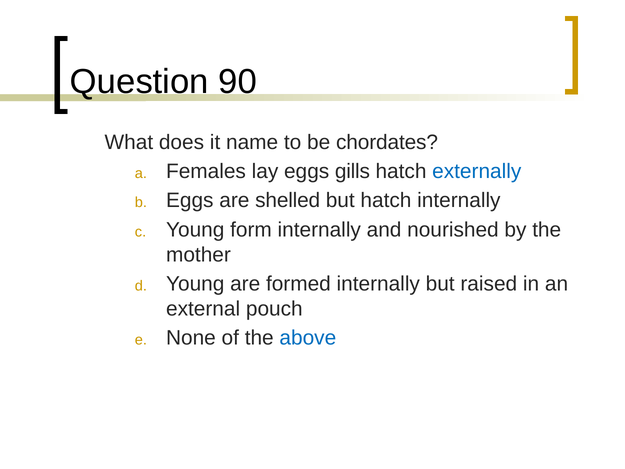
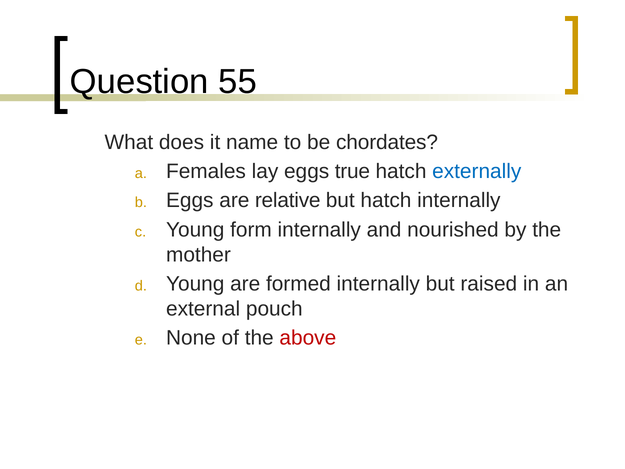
90: 90 -> 55
gills: gills -> true
shelled: shelled -> relative
above colour: blue -> red
